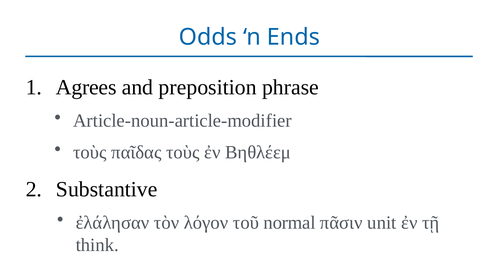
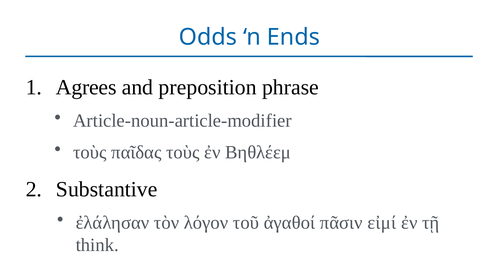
normal: normal -> ἀγαθοί
unit: unit -> εἰμί
